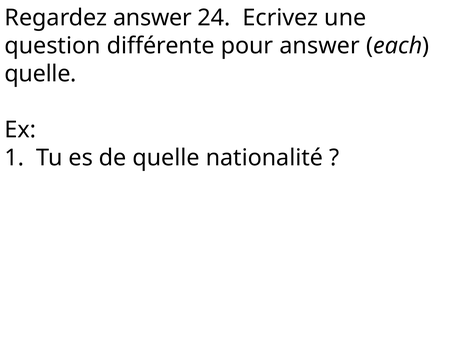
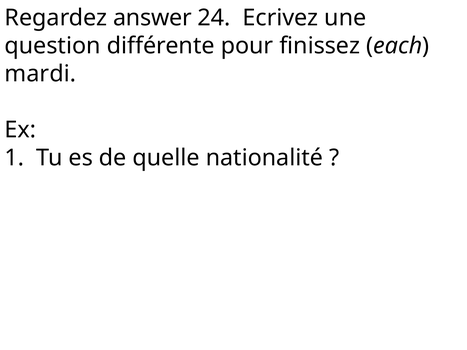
pour answer: answer -> finissez
quelle at (41, 74): quelle -> mardi
